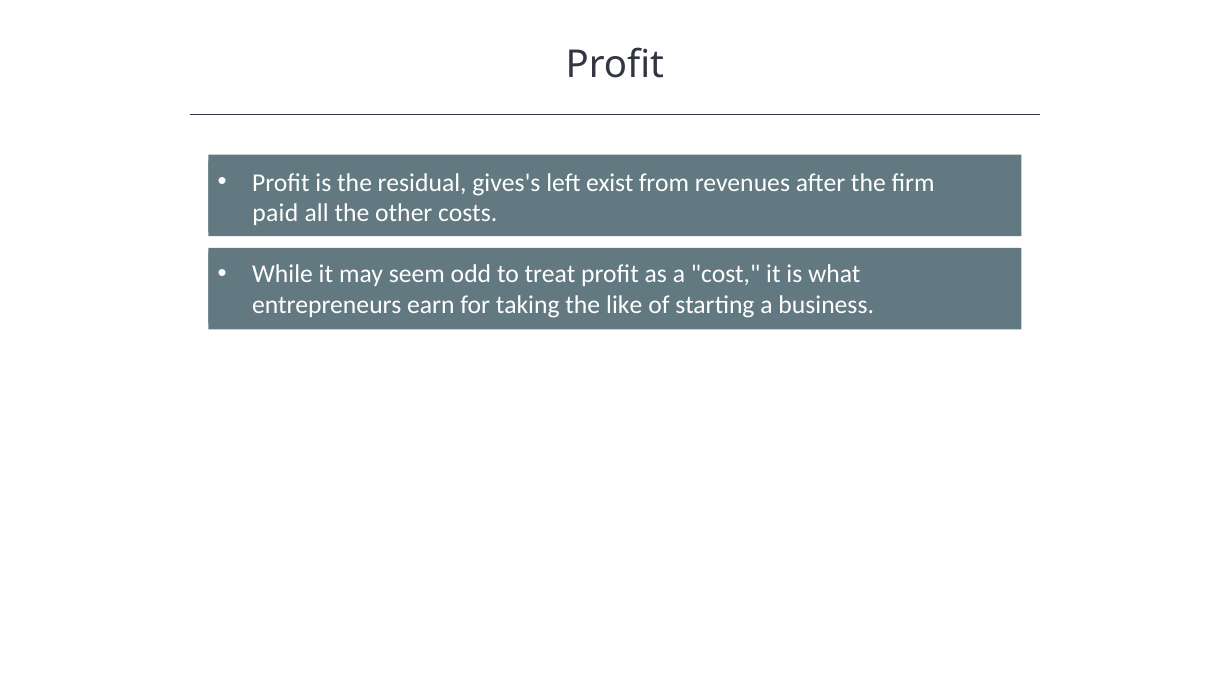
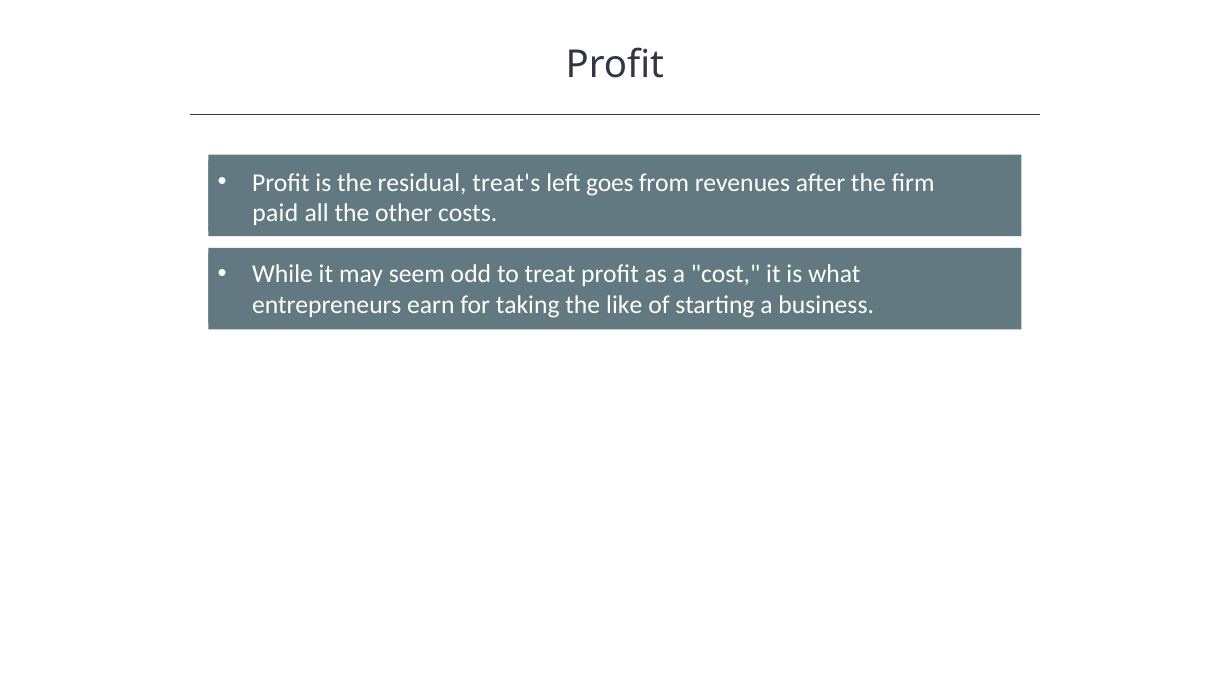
gives's: gives's -> treat's
exist: exist -> goes
